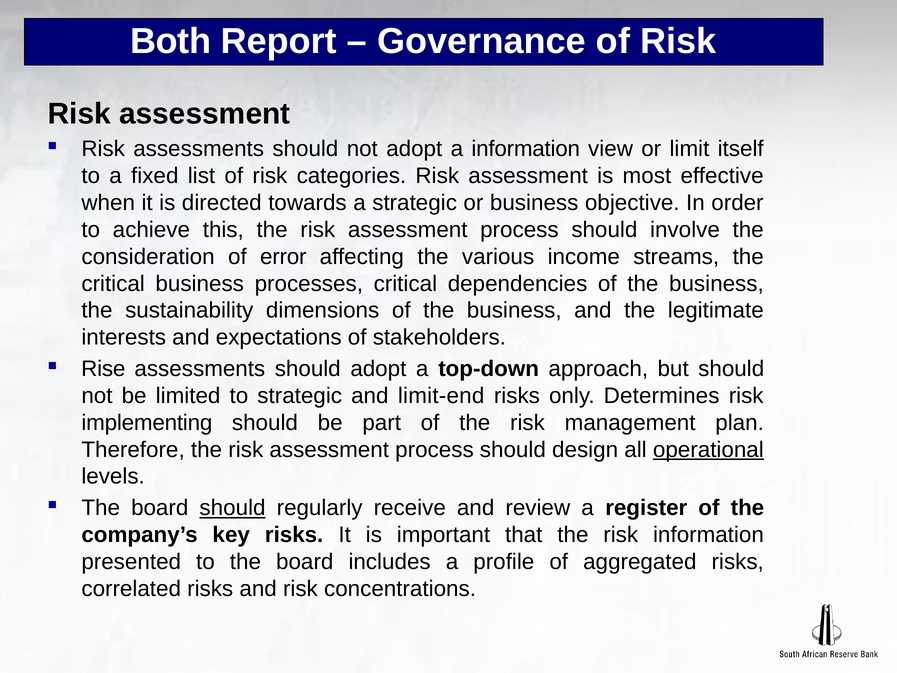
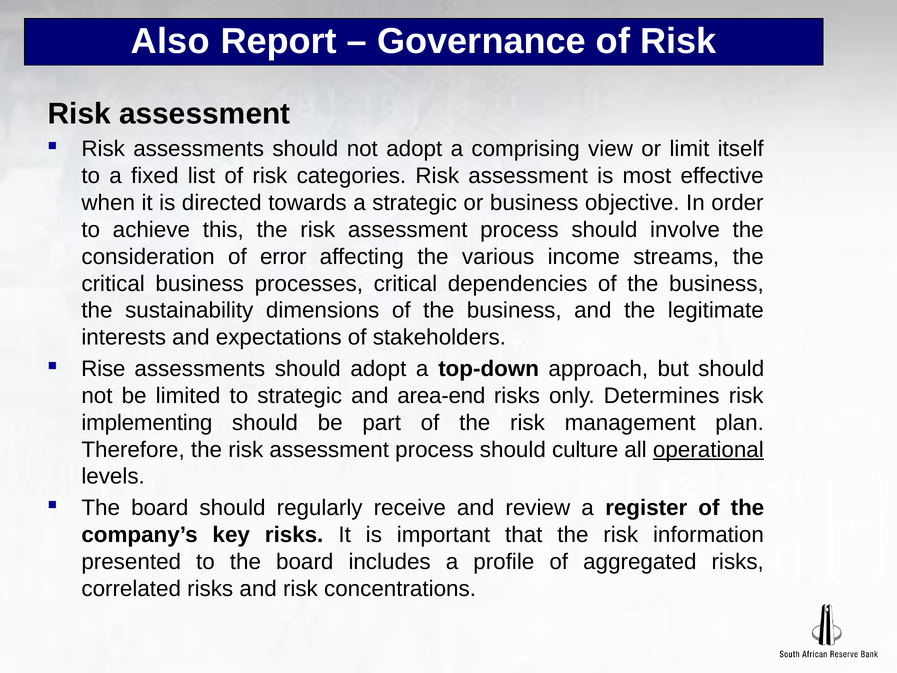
Both: Both -> Also
a information: information -> comprising
limit-end: limit-end -> area-end
design: design -> culture
should at (233, 508) underline: present -> none
